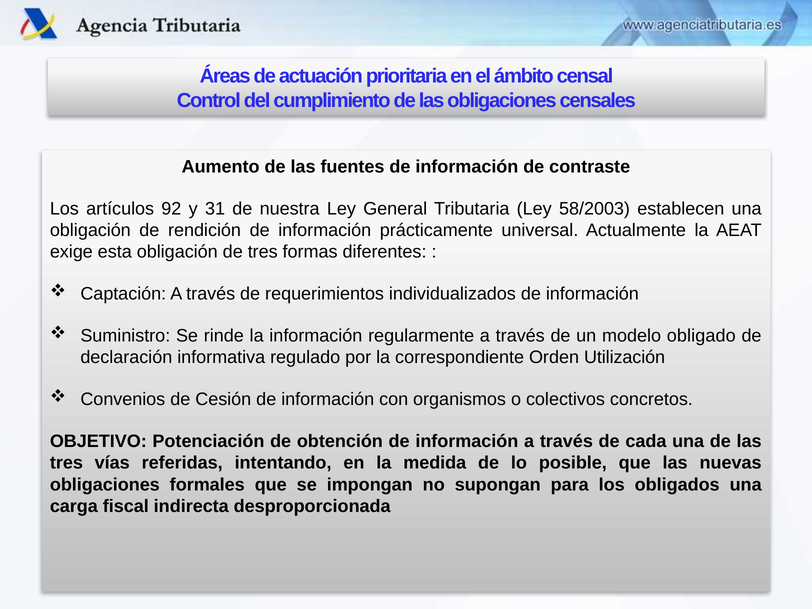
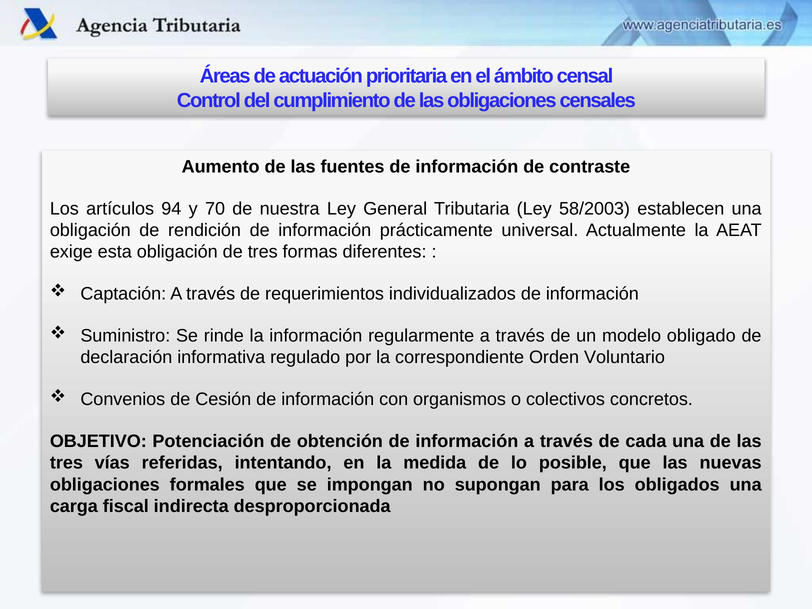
92: 92 -> 94
31: 31 -> 70
Utilización: Utilización -> Voluntario
